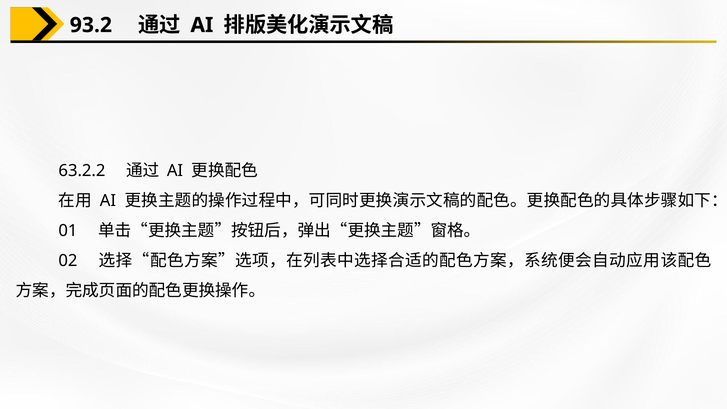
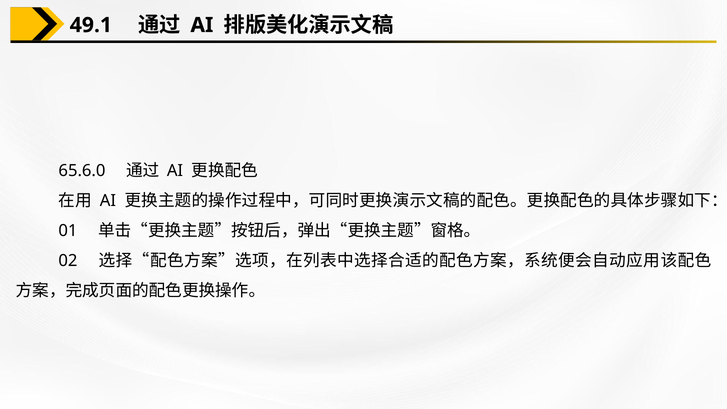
93.2: 93.2 -> 49.1
63.2.2: 63.2.2 -> 65.6.0
